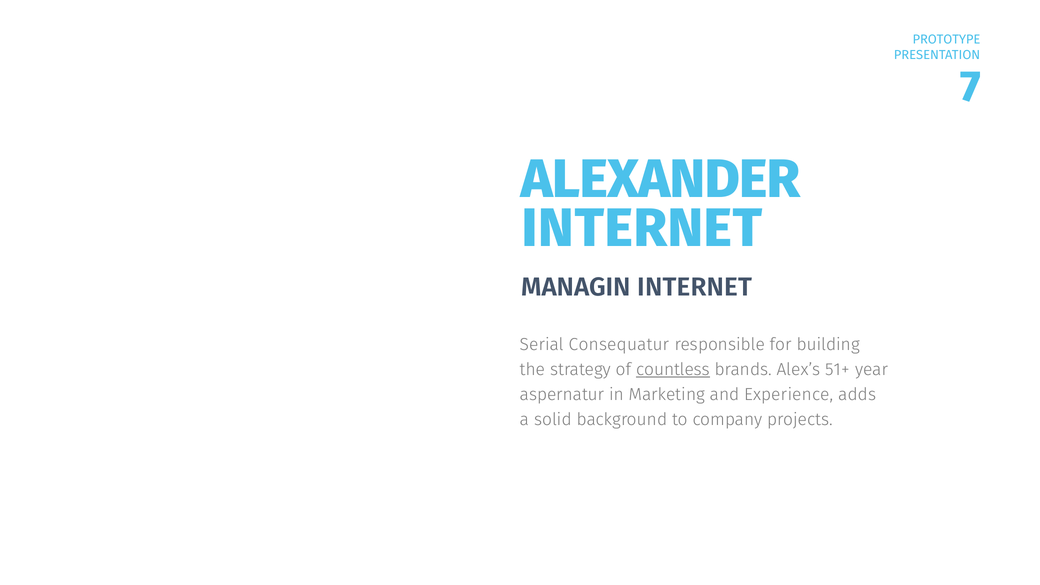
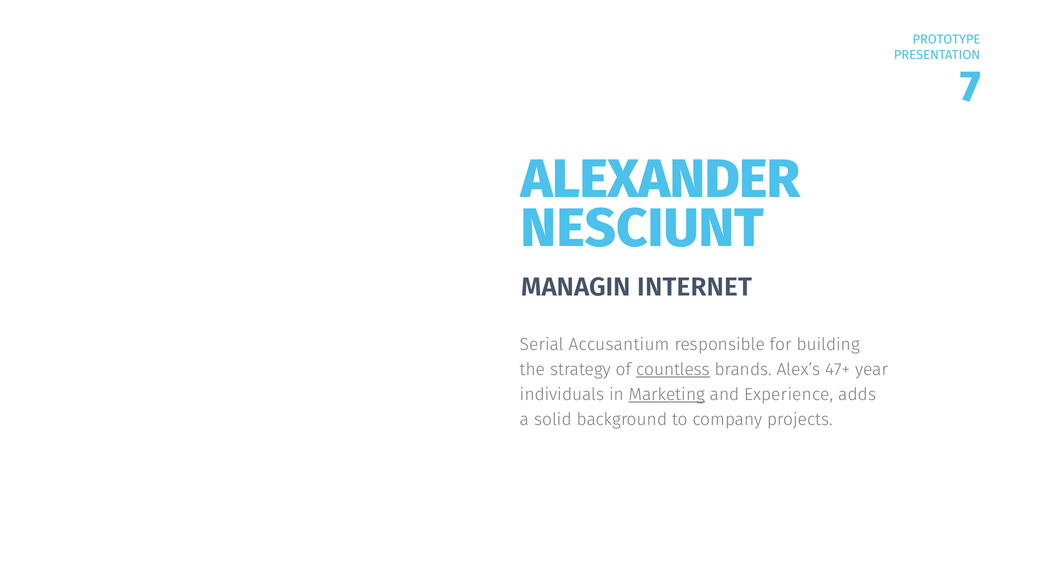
INTERNET at (642, 228): INTERNET -> NESCIUNT
Consequatur: Consequatur -> Accusantium
51+: 51+ -> 47+
aspernatur: aspernatur -> individuals
Marketing underline: none -> present
